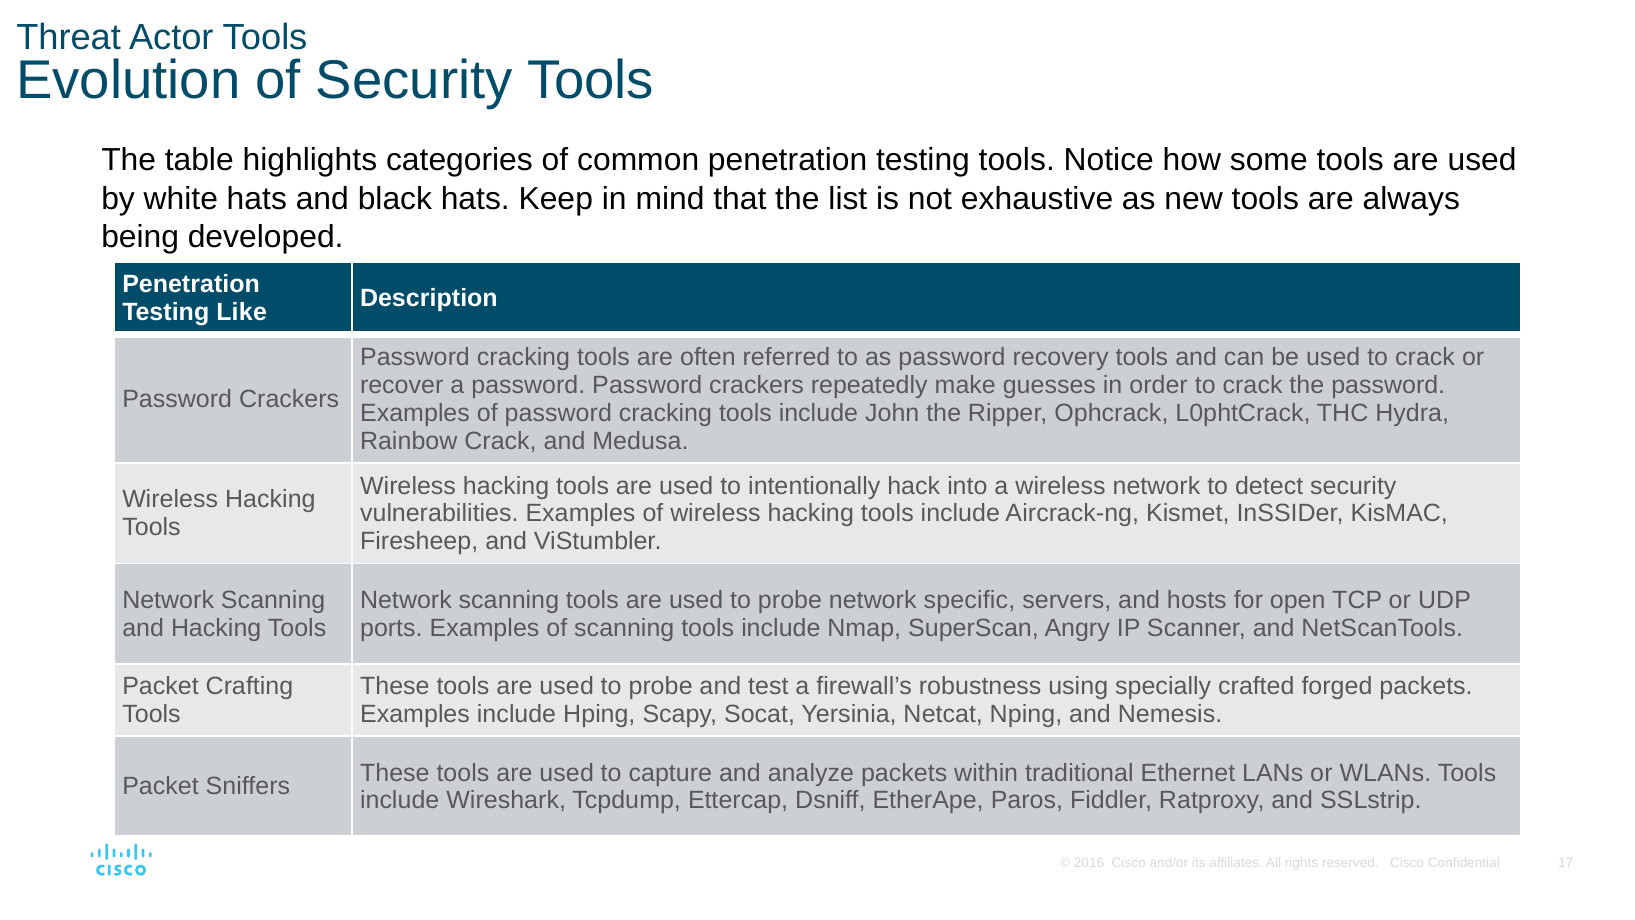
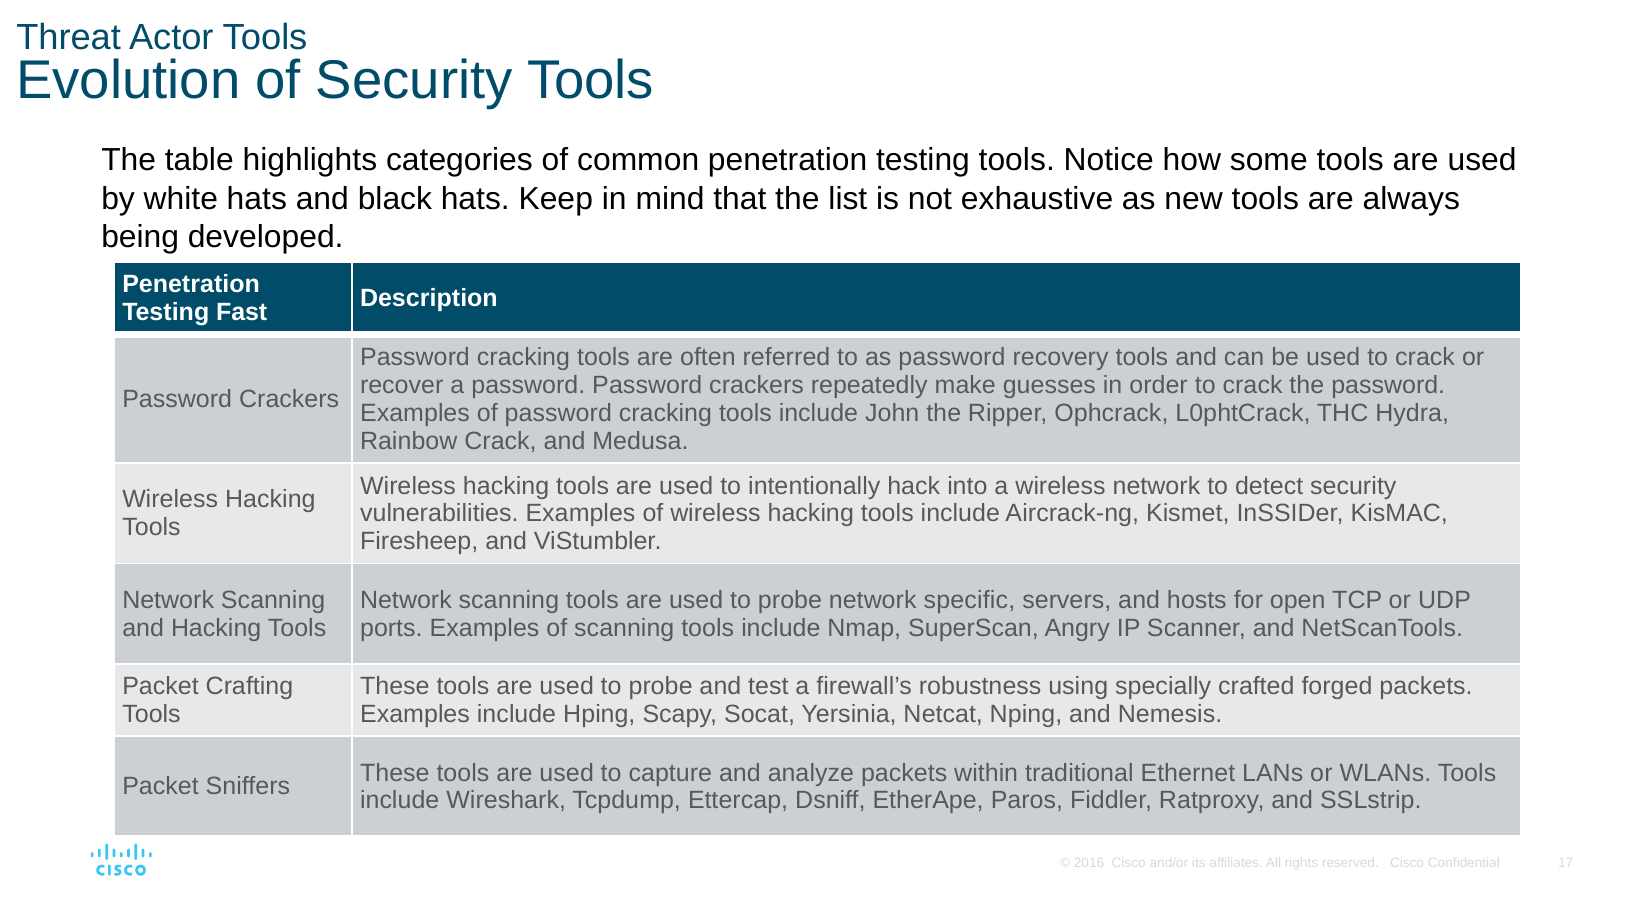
Like: Like -> Fast
